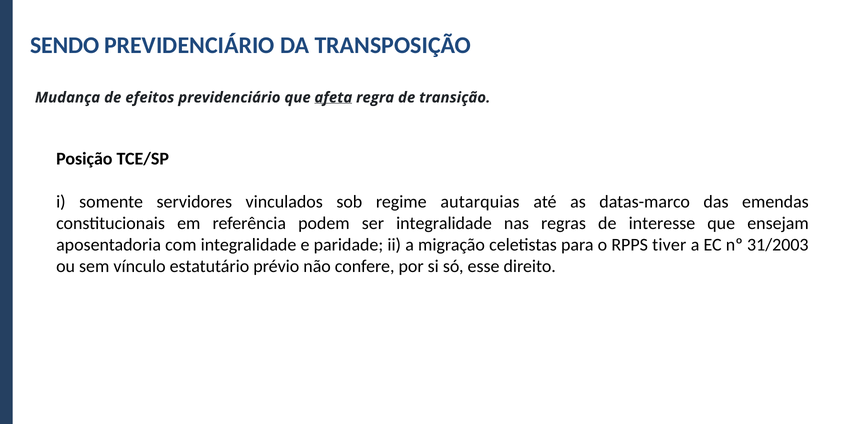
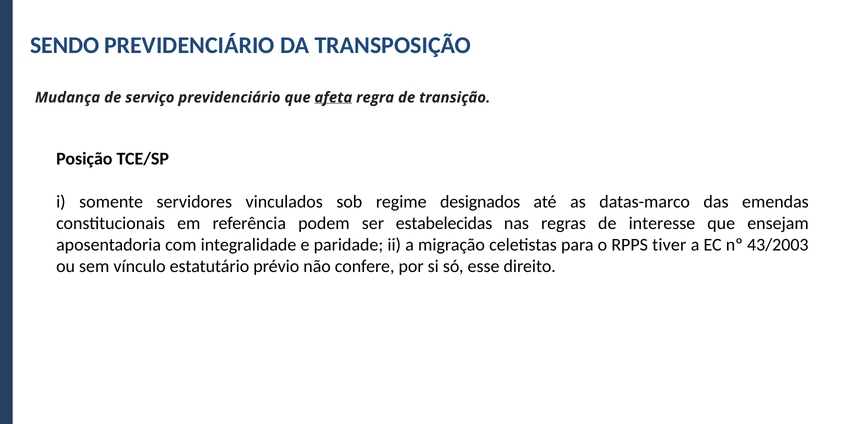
efeitos: efeitos -> serviço
autarquias: autarquias -> designados
ser integralidade: integralidade -> estabelecidas
31/2003: 31/2003 -> 43/2003
